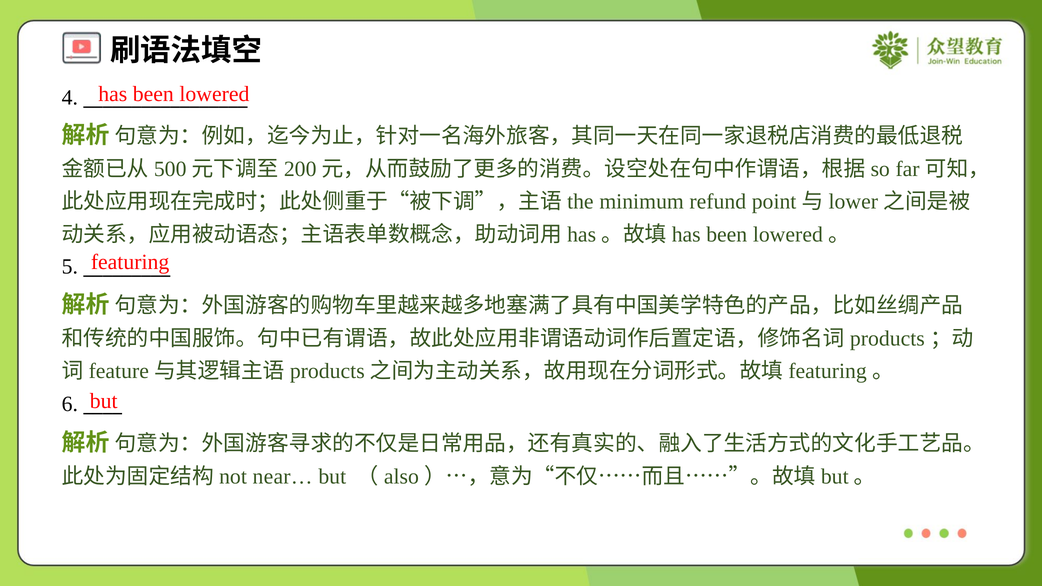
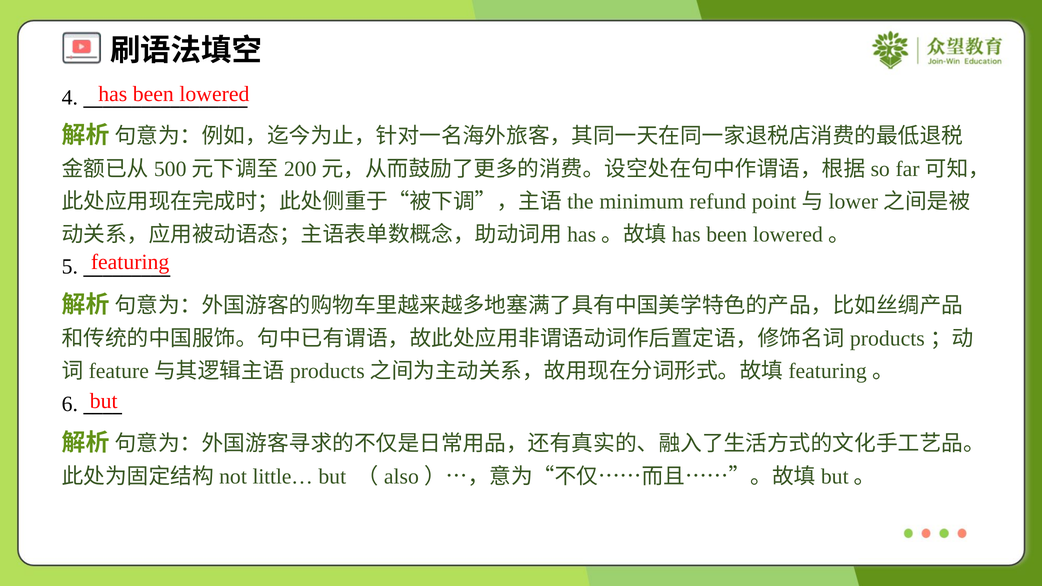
near…: near… -> little…
